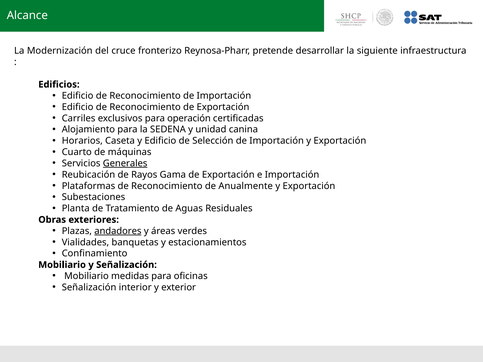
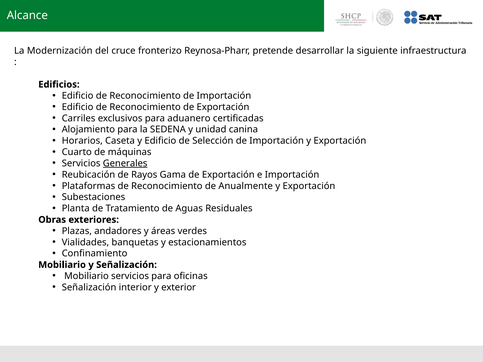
operación: operación -> aduanero
andadores underline: present -> none
Mobiliario medidas: medidas -> servicios
